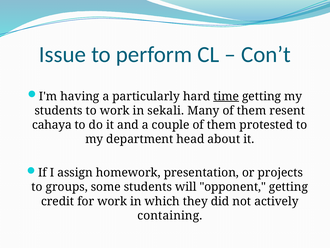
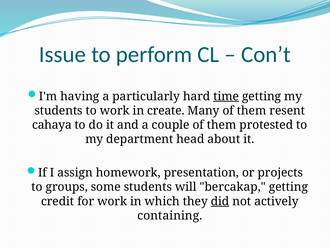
sekali: sekali -> create
opponent: opponent -> bercakap
did underline: none -> present
